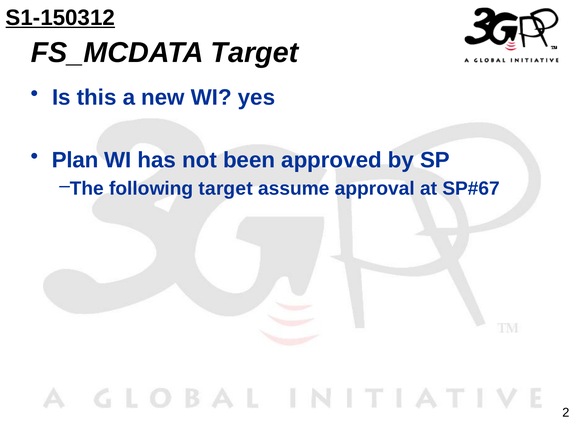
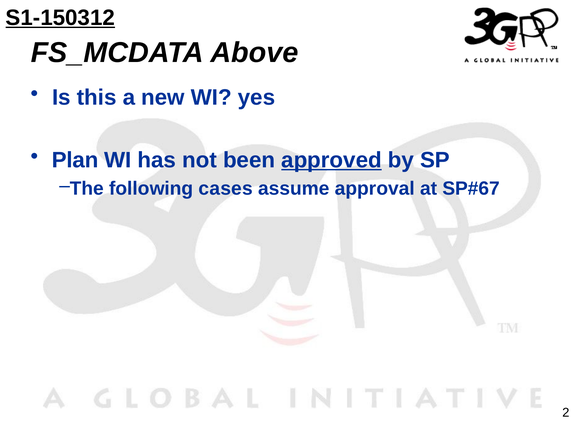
FS_MCDATA Target: Target -> Above
approved underline: none -> present
following target: target -> cases
